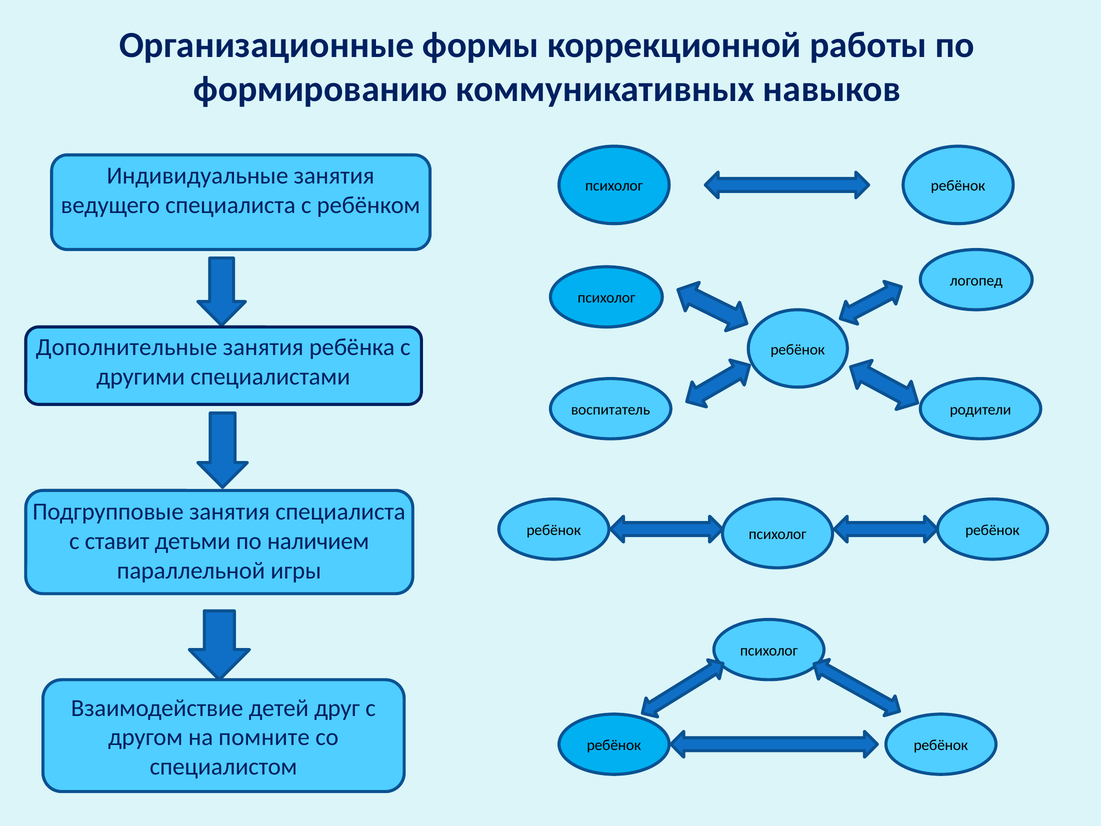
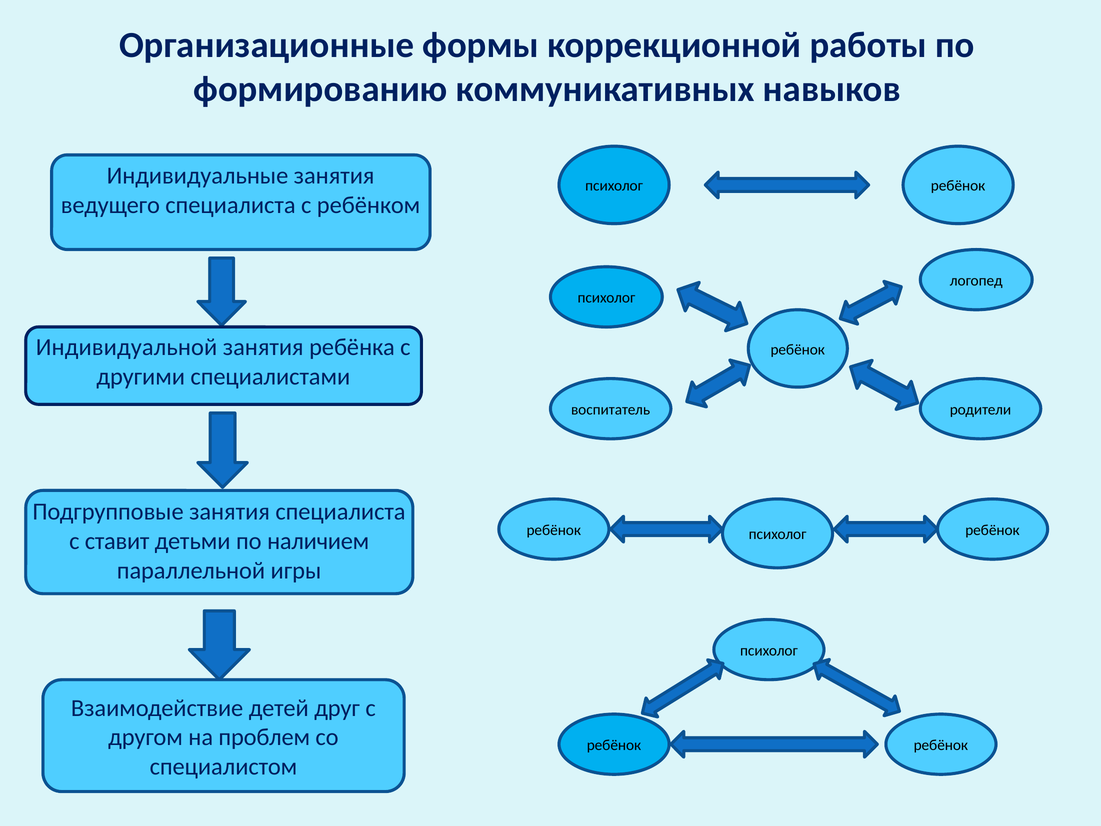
Дополнительные: Дополнительные -> Индивидуальной
помните: помните -> проблем
